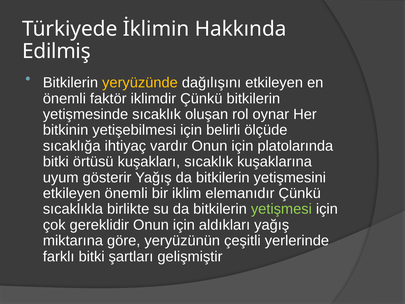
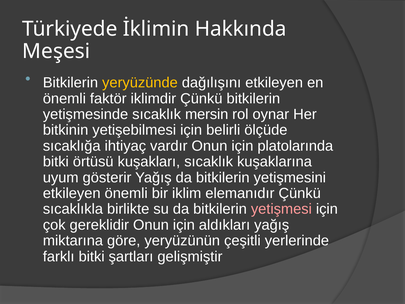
Edilmiş: Edilmiş -> Meşesi
oluşan: oluşan -> mersin
yetişmesi colour: light green -> pink
